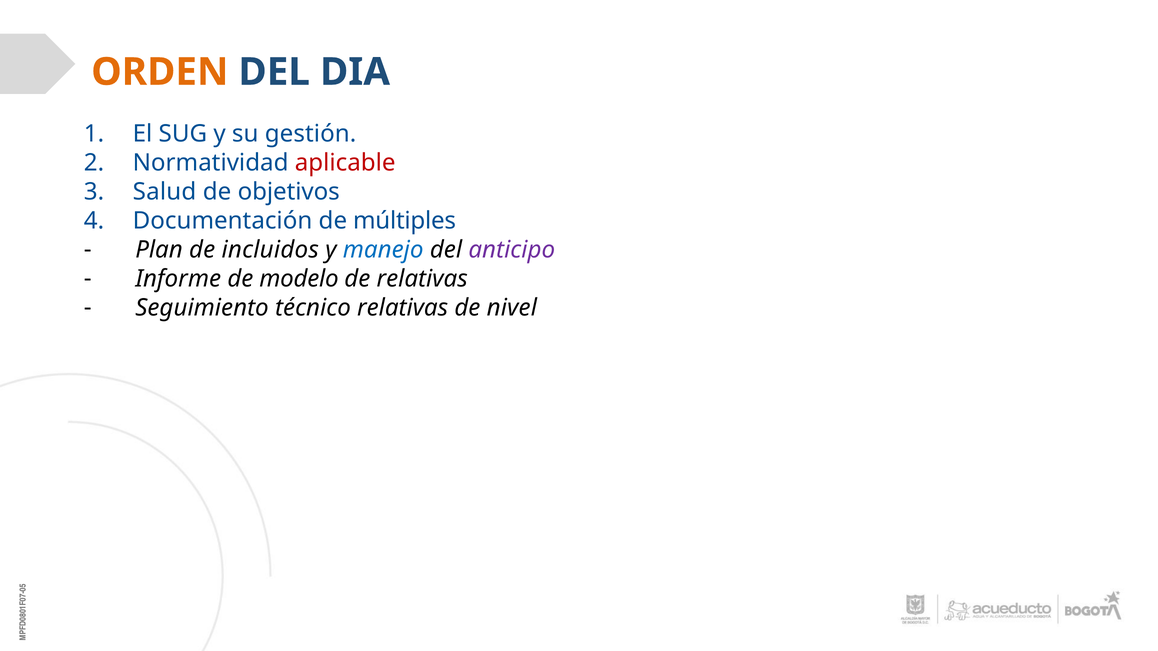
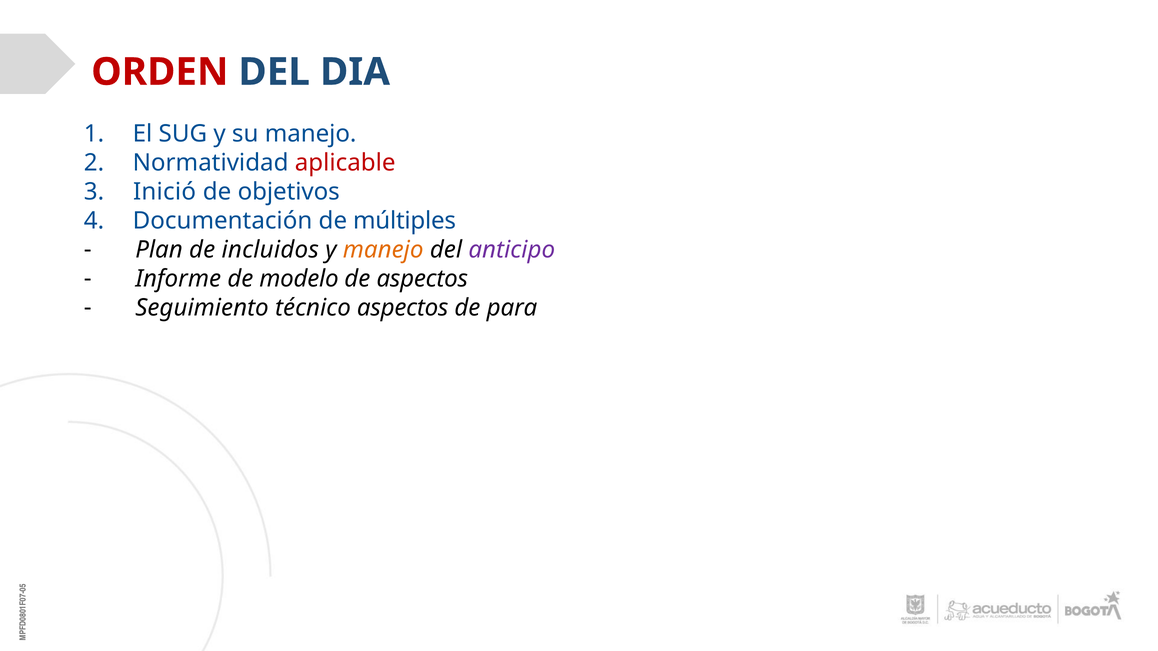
ORDEN colour: orange -> red
su gestión: gestión -> manejo
Salud: Salud -> Inició
manejo at (383, 250) colour: blue -> orange
de relativas: relativas -> aspectos
técnico relativas: relativas -> aspectos
nivel: nivel -> para
